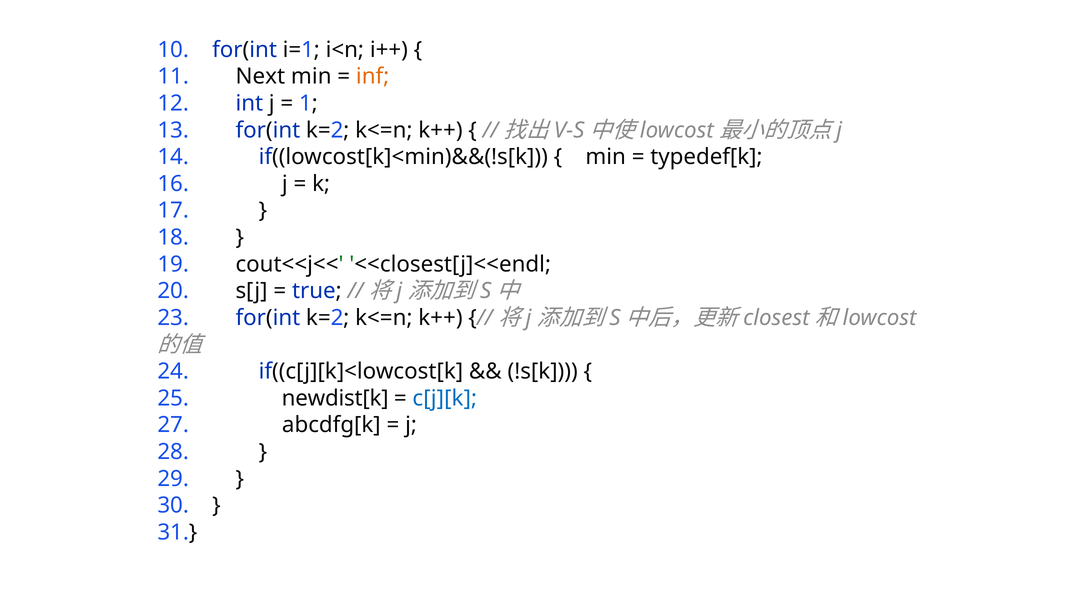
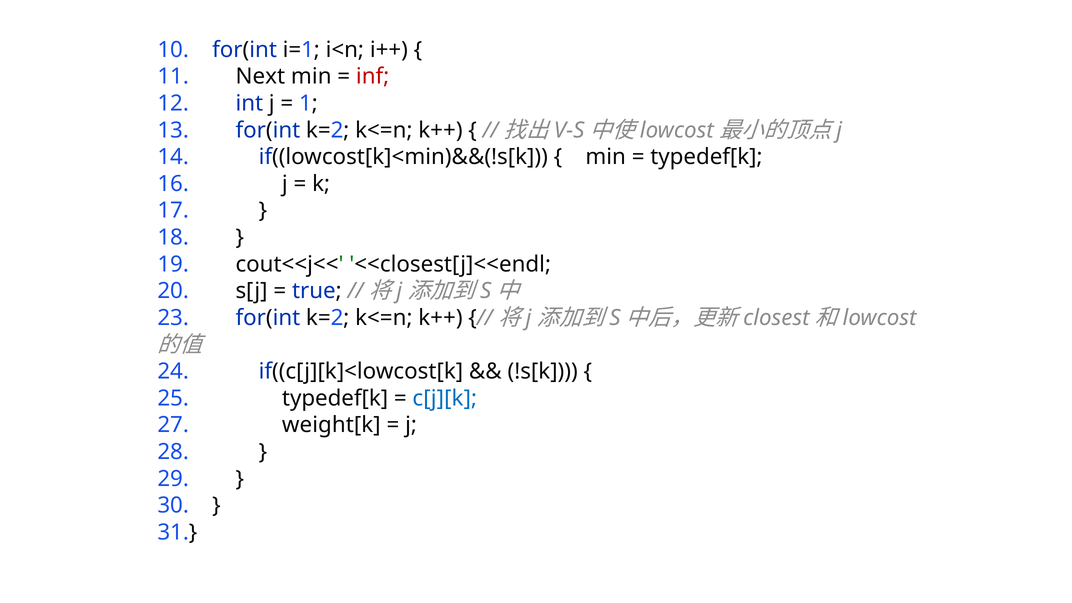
inf colour: orange -> red
25 newdist[k: newdist[k -> typedef[k
abcdfg[k: abcdfg[k -> weight[k
